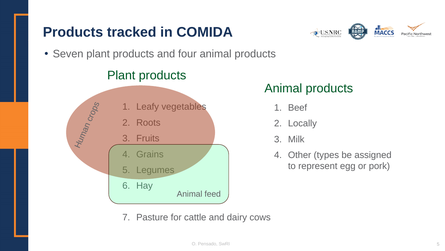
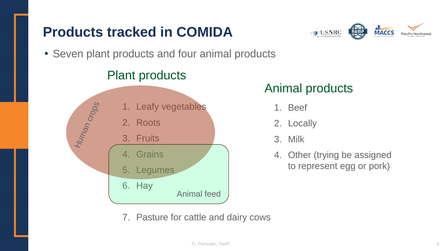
types: types -> trying
